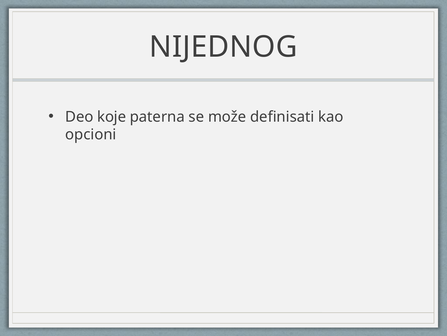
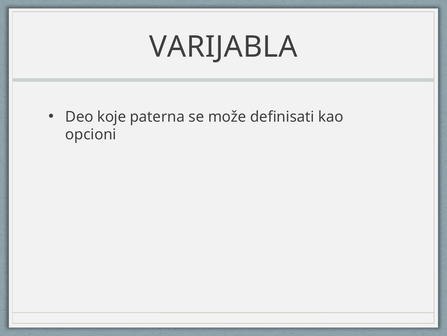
NIJEDNOG: NIJEDNOG -> VARIJABLA
